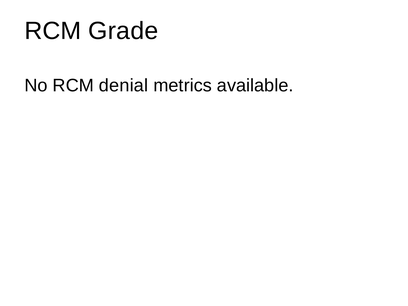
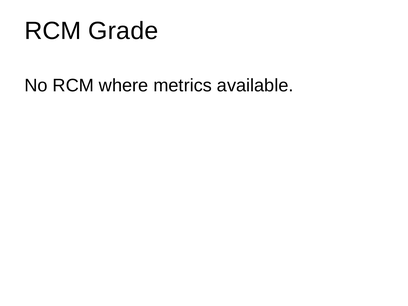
denial: denial -> where
